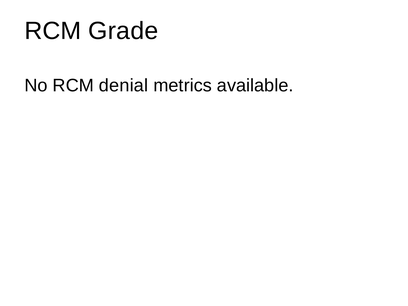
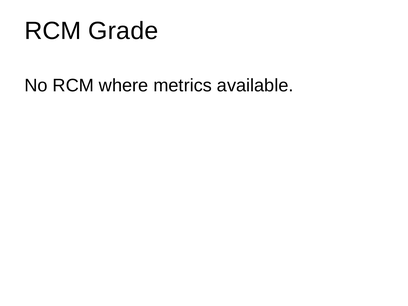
denial: denial -> where
